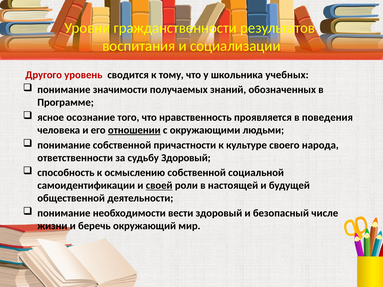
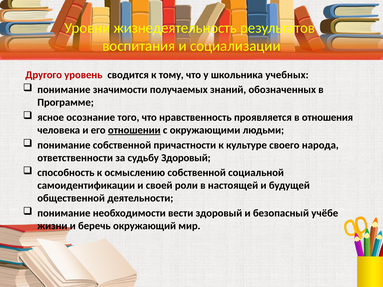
гражданственности: гражданственности -> жизнедеятельность
поведения: поведения -> отношения
своей underline: present -> none
числе: числе -> учёбе
